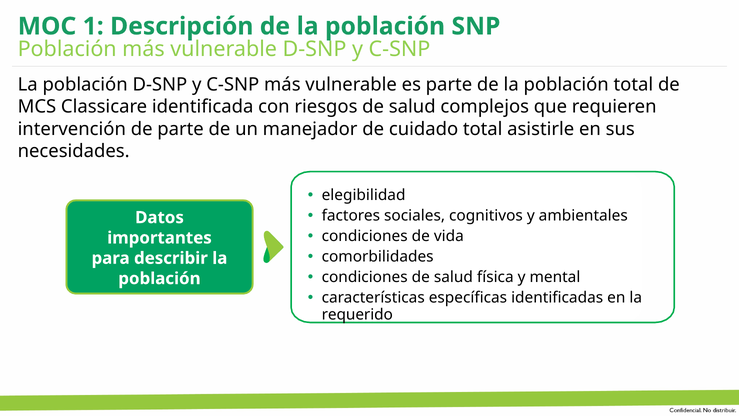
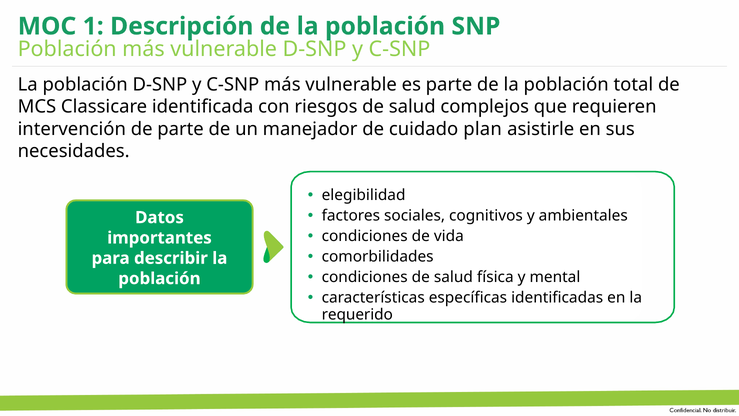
cuidado total: total -> plan
